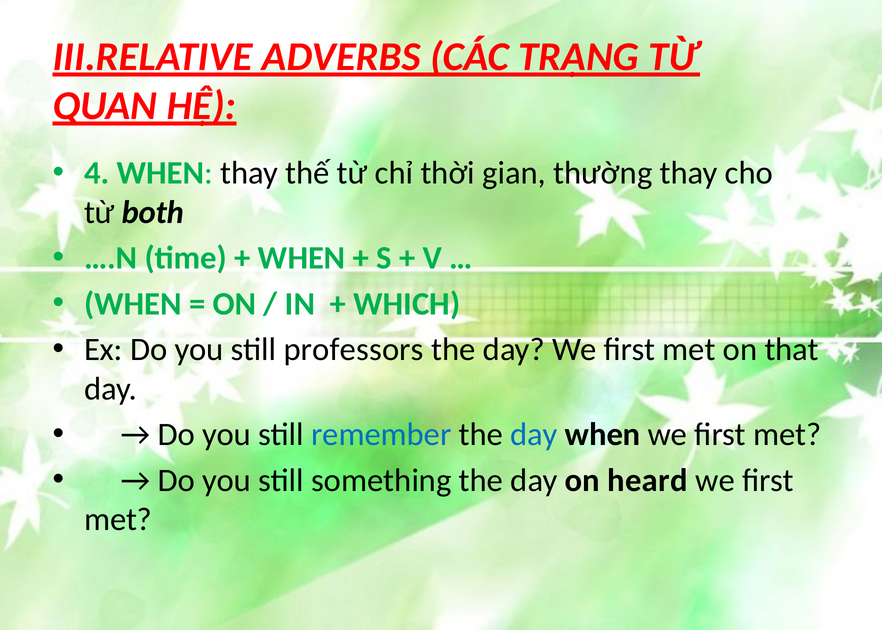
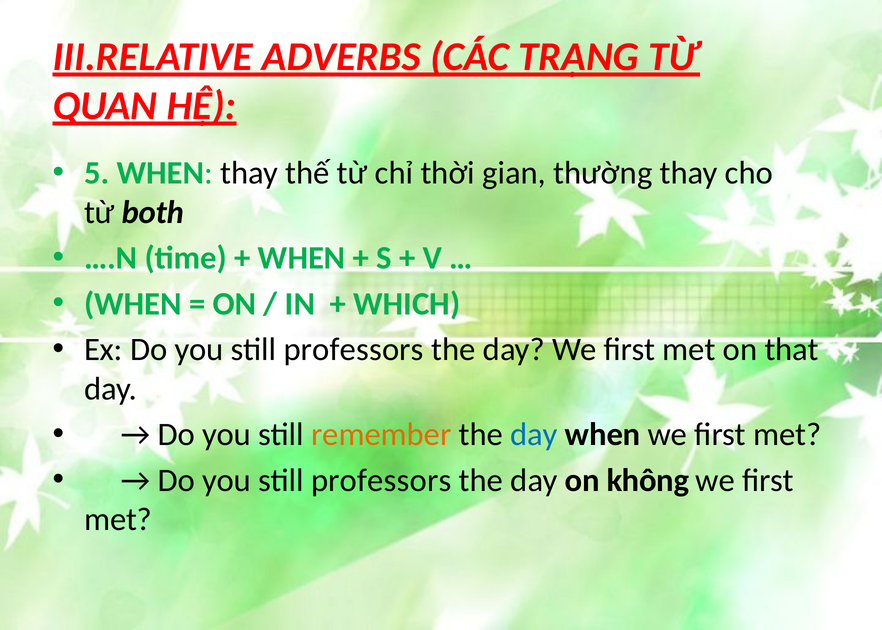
4: 4 -> 5
remember colour: blue -> orange
something at (381, 480): something -> professors
heard: heard -> không
